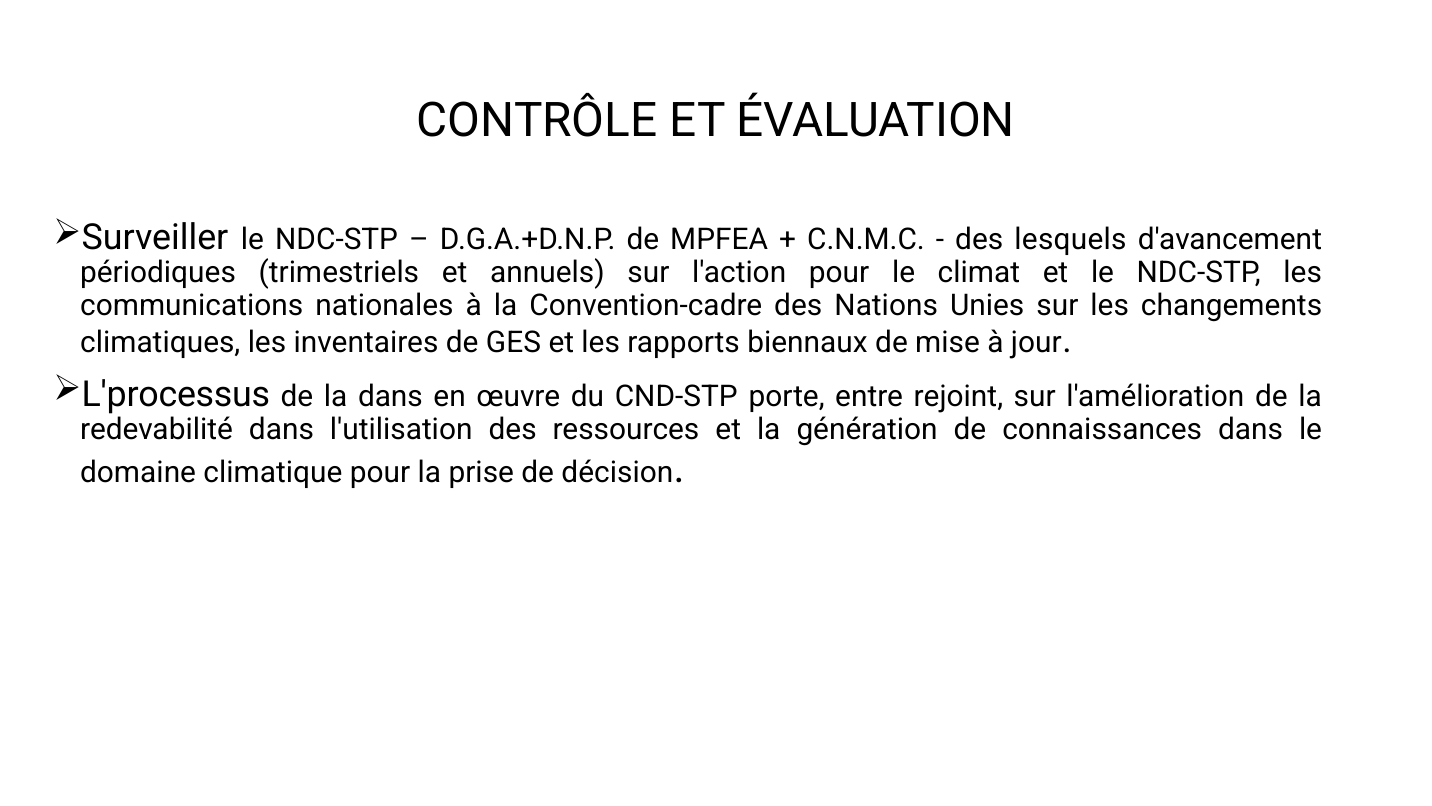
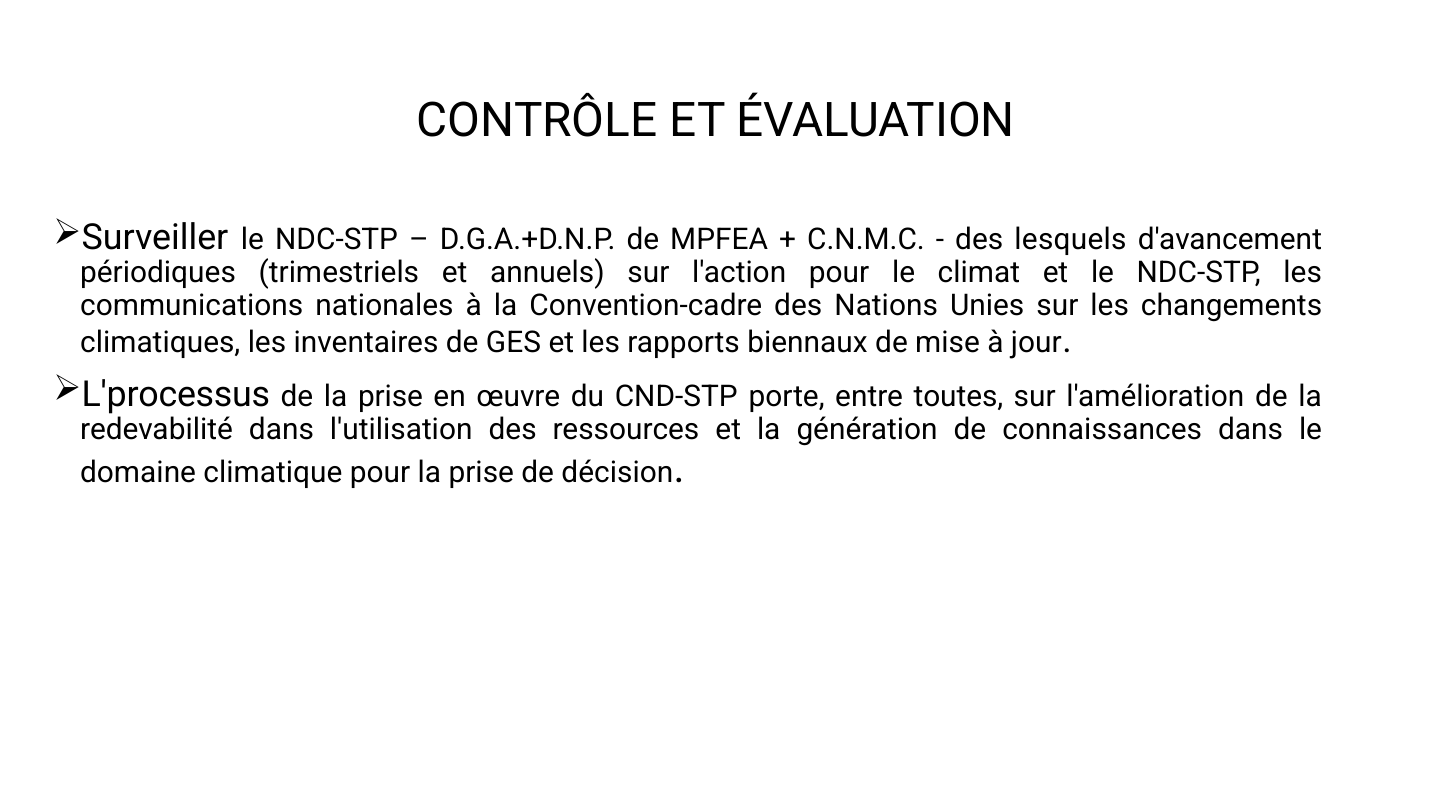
de la dans: dans -> prise
rejoint: rejoint -> toutes
